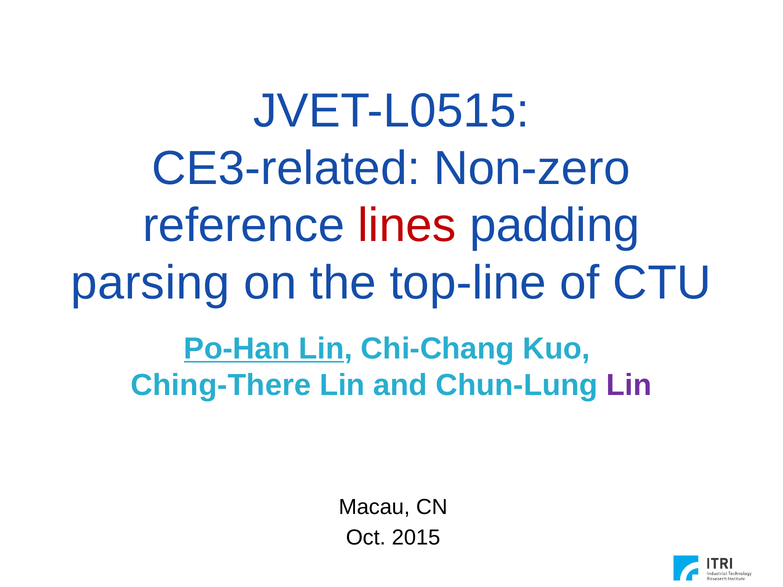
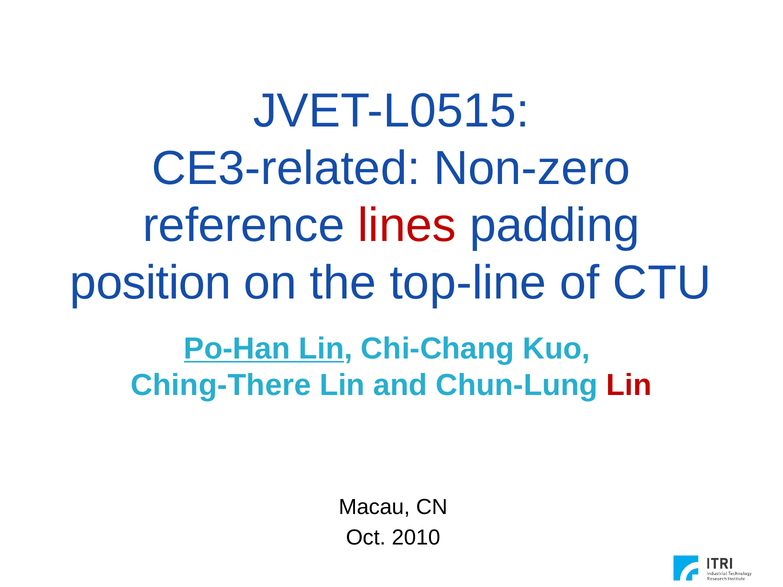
parsing: parsing -> position
Lin at (629, 385) colour: purple -> red
2015: 2015 -> 2010
